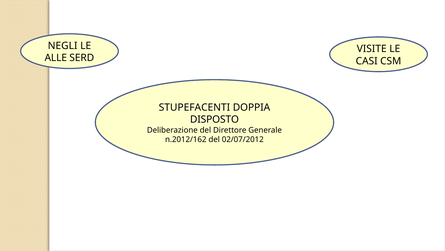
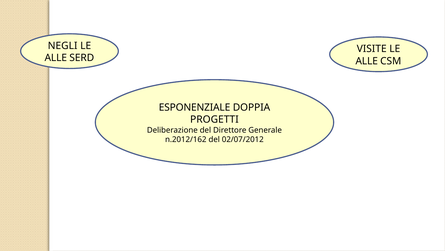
CASI at (367, 61): CASI -> ALLE
STUPEFACENTI: STUPEFACENTI -> ESPONENZIALE
DISPOSTO: DISPOSTO -> PROGETTI
